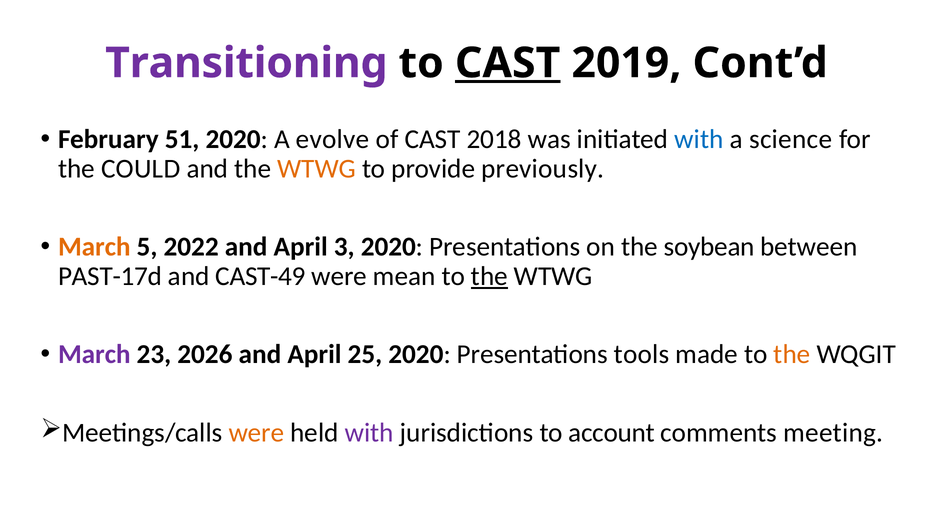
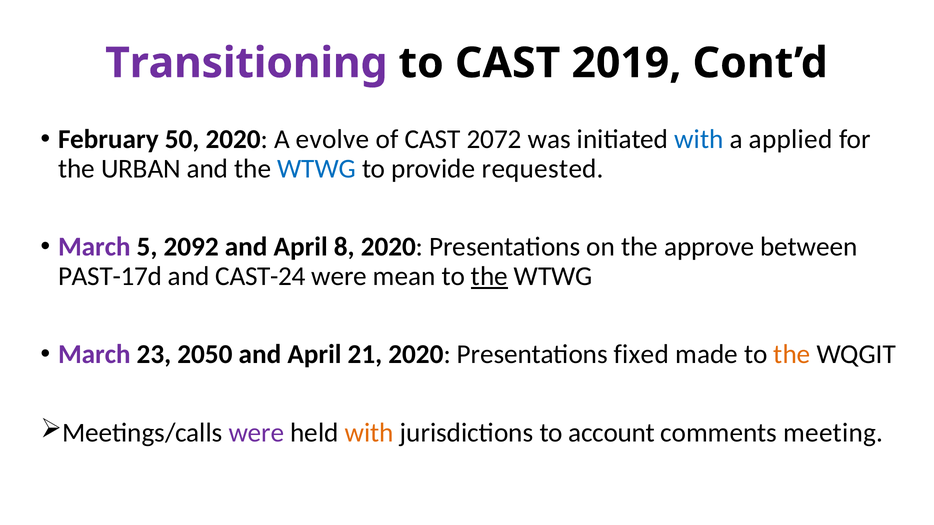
CAST at (508, 63) underline: present -> none
51: 51 -> 50
2018: 2018 -> 2072
science: science -> applied
COULD: COULD -> URBAN
WTWG at (317, 169) colour: orange -> blue
previously: previously -> requested
March at (94, 247) colour: orange -> purple
2022: 2022 -> 2092
3: 3 -> 8
soybean: soybean -> approve
CAST-49: CAST-49 -> CAST-24
2026: 2026 -> 2050
25: 25 -> 21
tools: tools -> fixed
were at (256, 433) colour: orange -> purple
with at (369, 433) colour: purple -> orange
